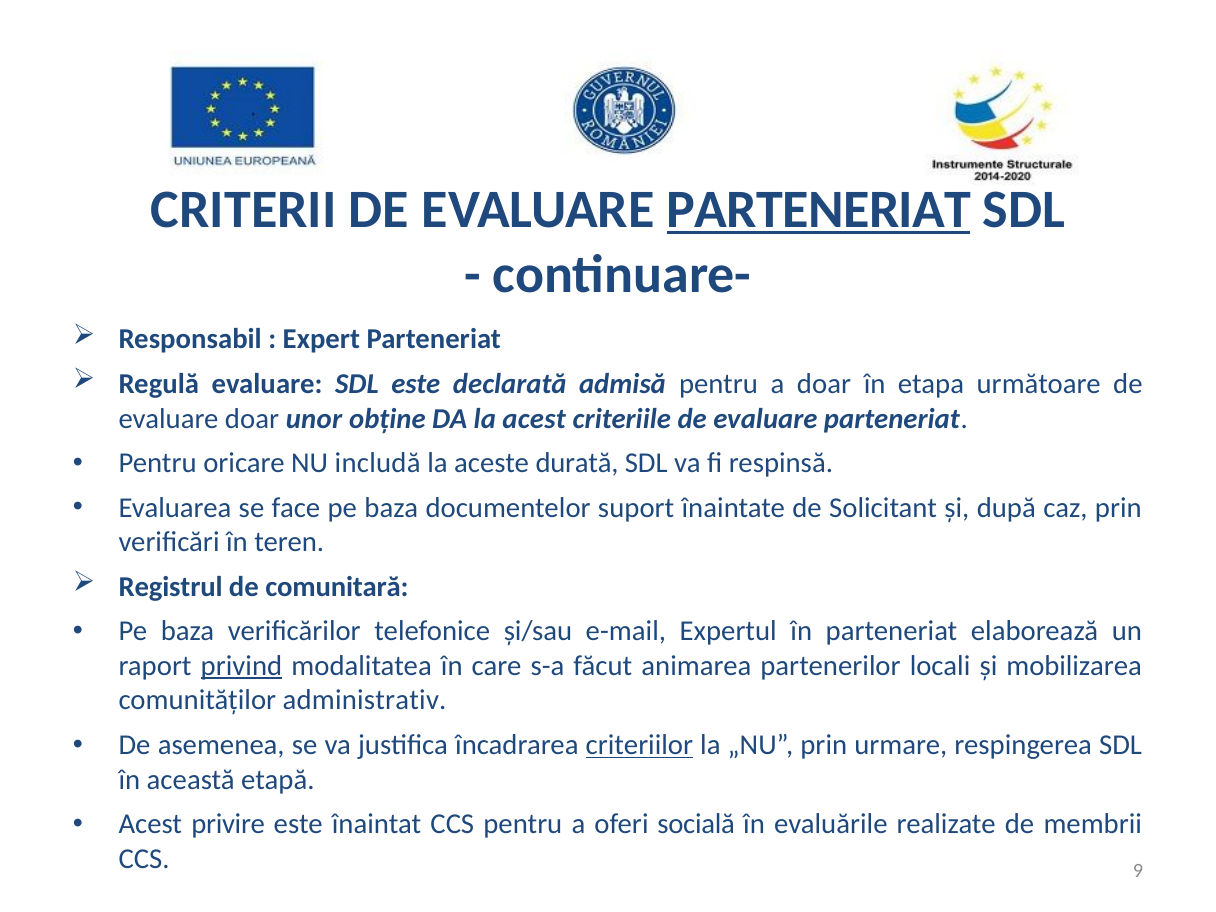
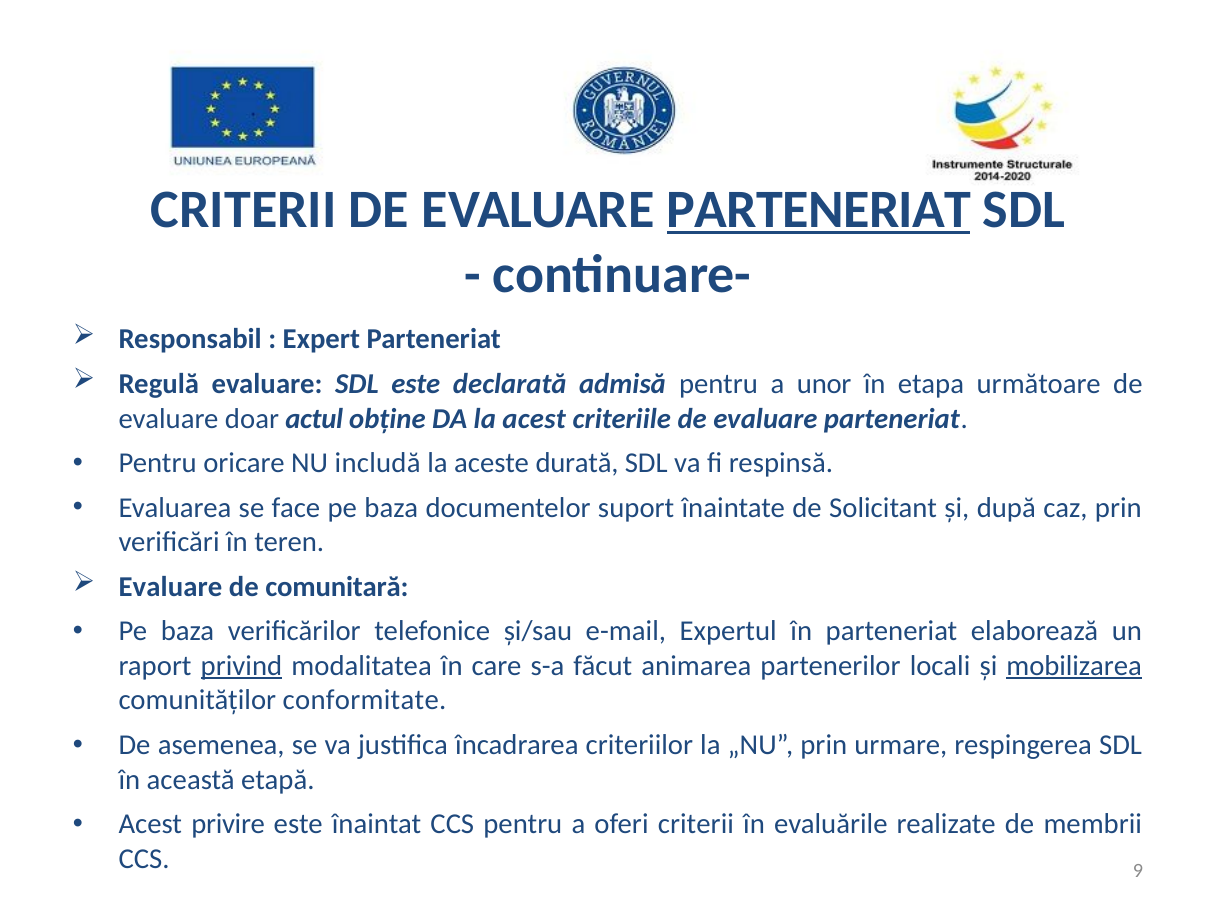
a doar: doar -> unor
unor: unor -> actul
Registrul at (171, 587): Registrul -> Evaluare
mobilizarea underline: none -> present
administrativ: administrativ -> conformitate
criteriilor underline: present -> none
oferi socială: socială -> criterii
